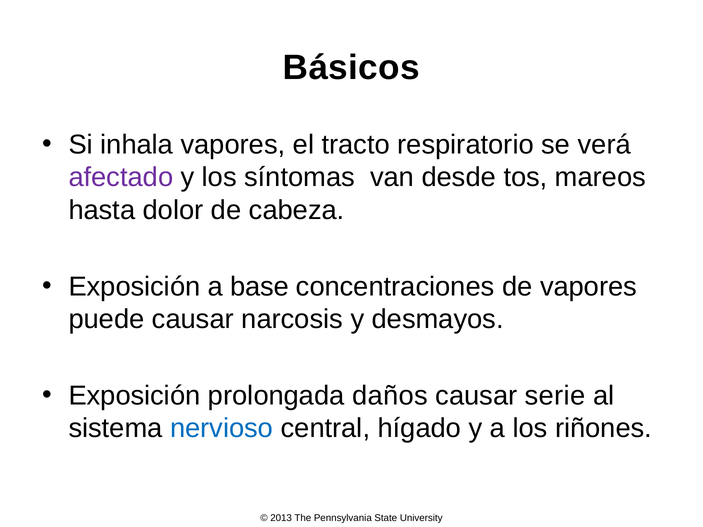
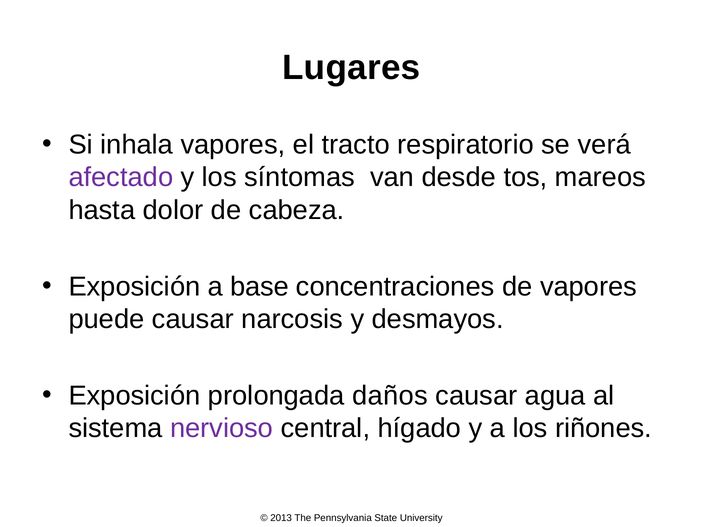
Básicos: Básicos -> Lugares
serie: serie -> agua
nervioso colour: blue -> purple
